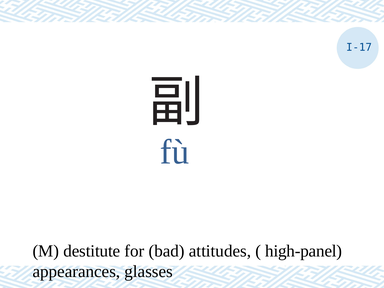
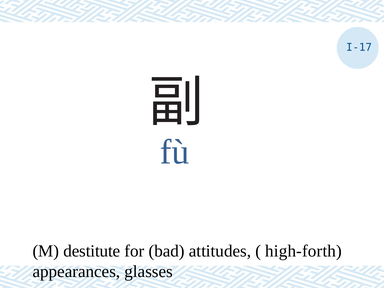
high-panel: high-panel -> high-forth
